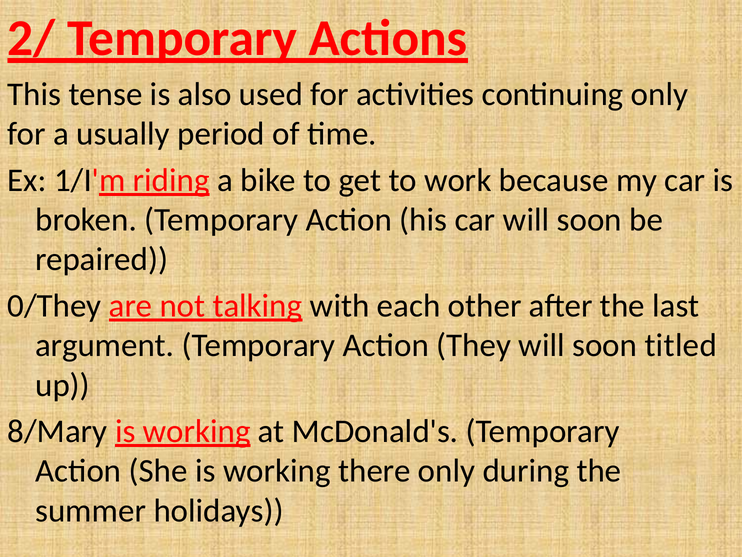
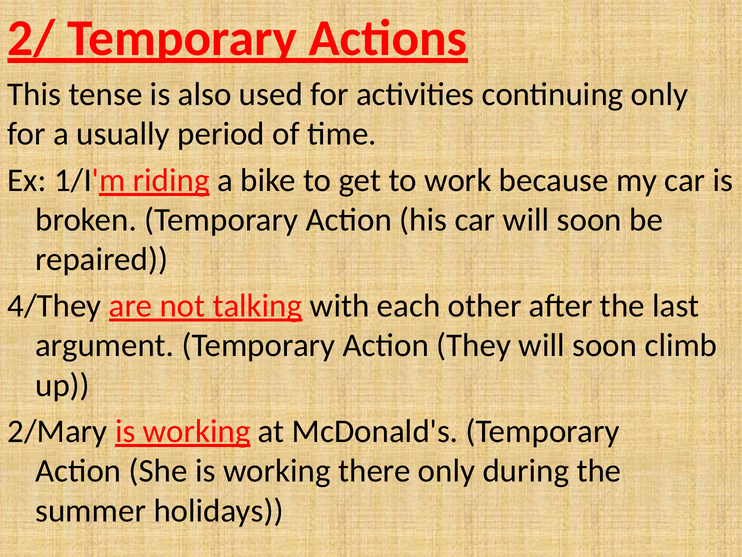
0/They: 0/They -> 4/They
titled: titled -> climb
8/Mary: 8/Mary -> 2/Mary
